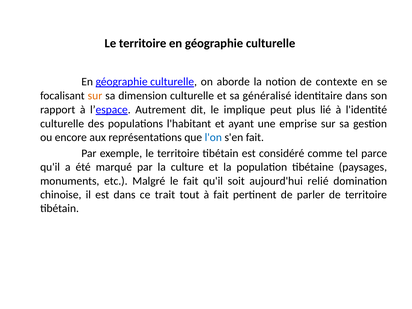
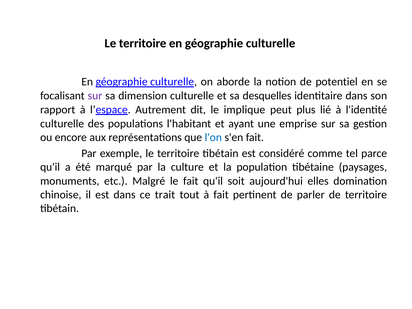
contexte: contexte -> potentiel
sur at (95, 96) colour: orange -> purple
généralisé: généralisé -> desquelles
relié: relié -> elles
